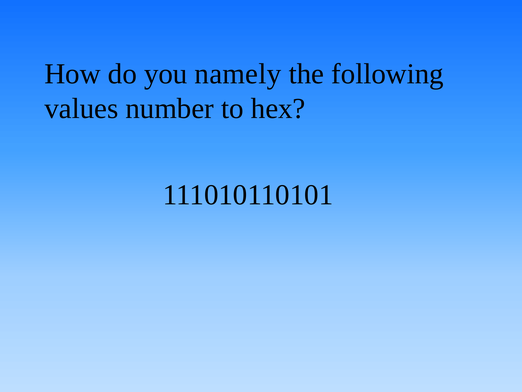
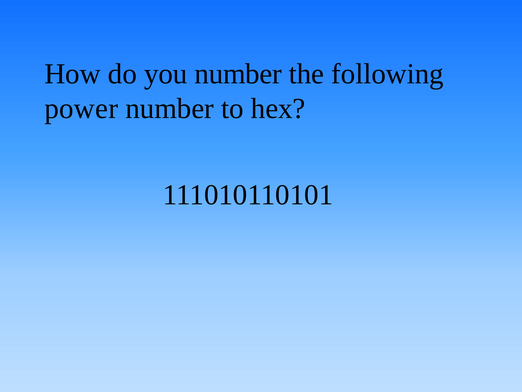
you namely: namely -> number
values: values -> power
